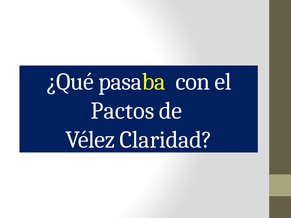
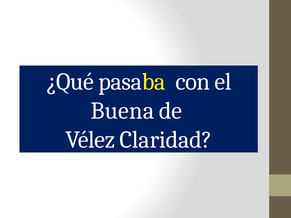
Pactos: Pactos -> Buena
